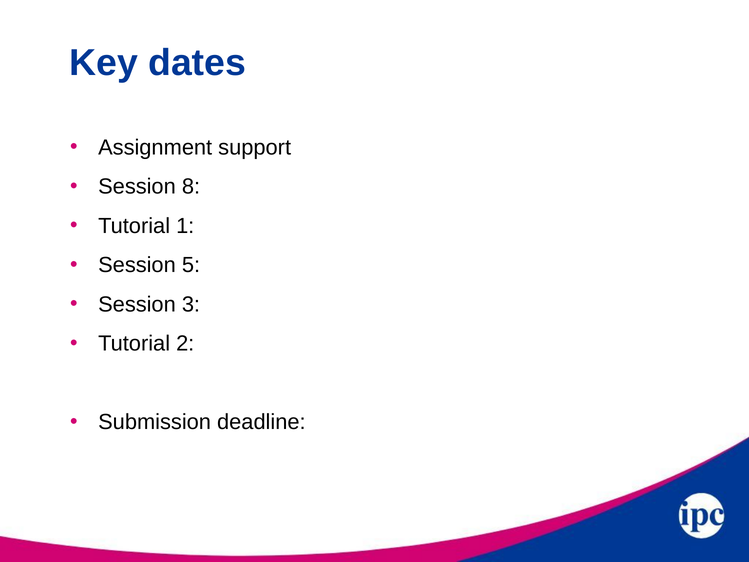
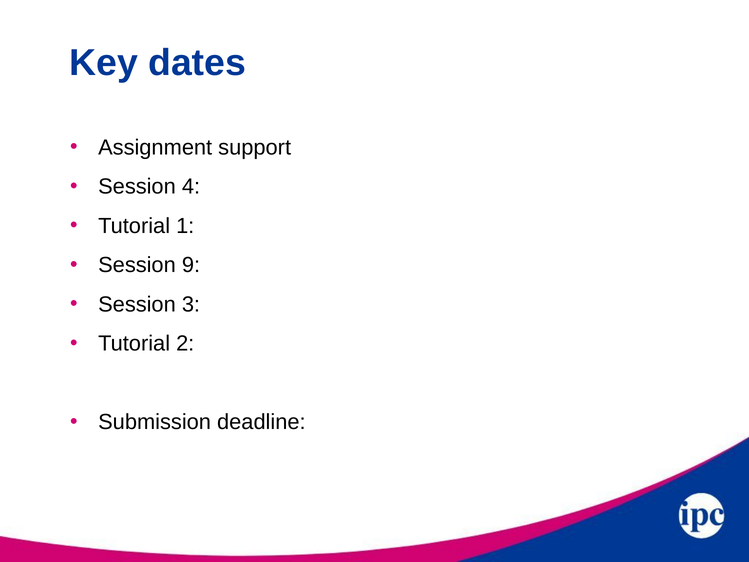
8: 8 -> 4
5: 5 -> 9
